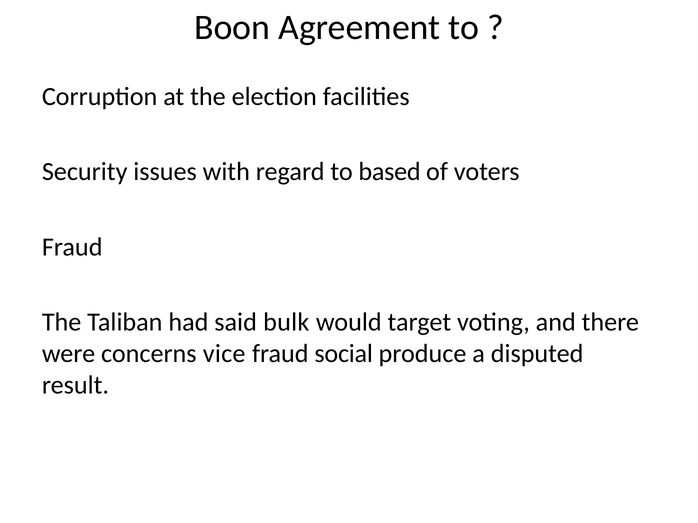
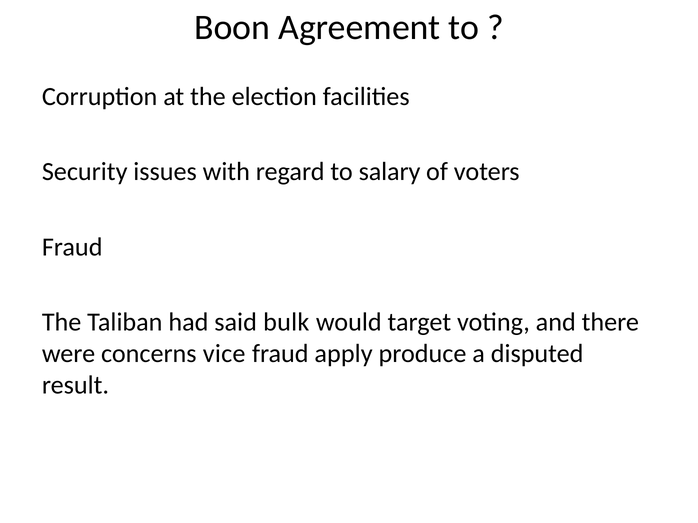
based: based -> salary
social: social -> apply
